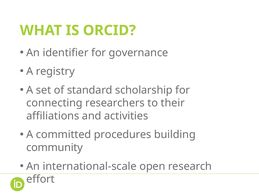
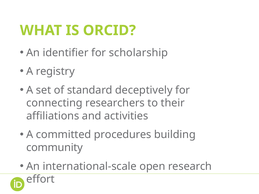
governance: governance -> scholarship
scholarship: scholarship -> deceptively
